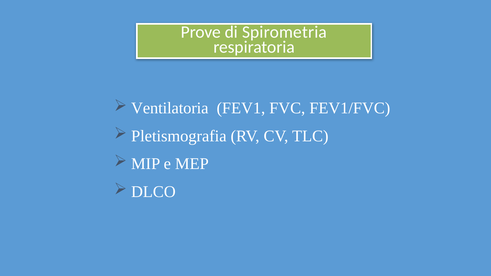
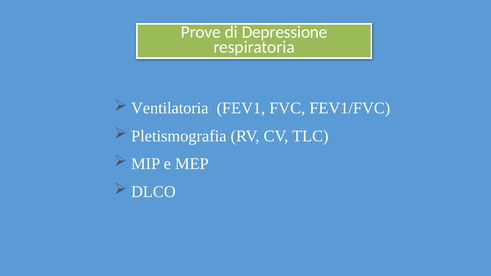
Spirometria: Spirometria -> Depressione
